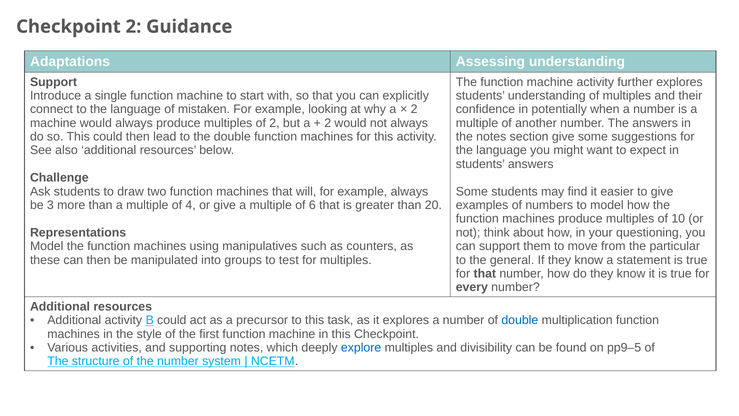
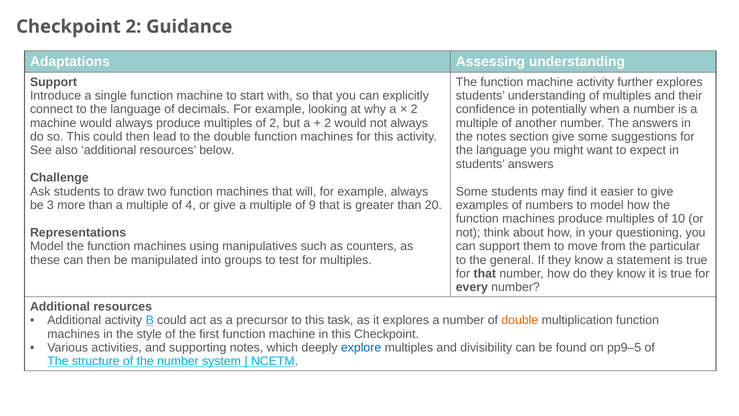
mistaken: mistaken -> decimals
6: 6 -> 9
double at (520, 320) colour: blue -> orange
